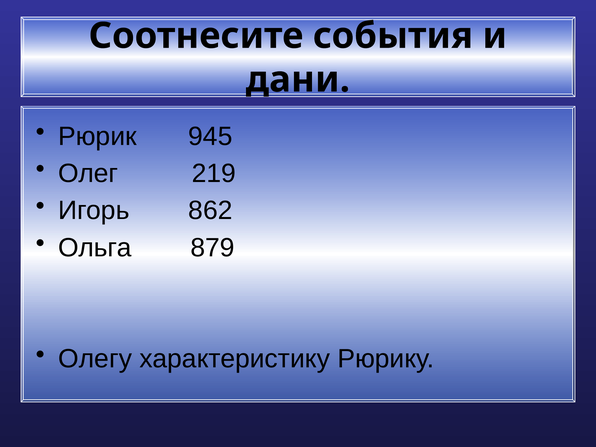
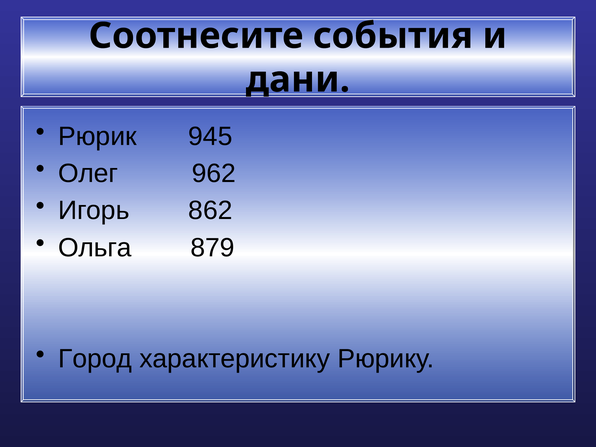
219: 219 -> 962
Олегу: Олегу -> Город
